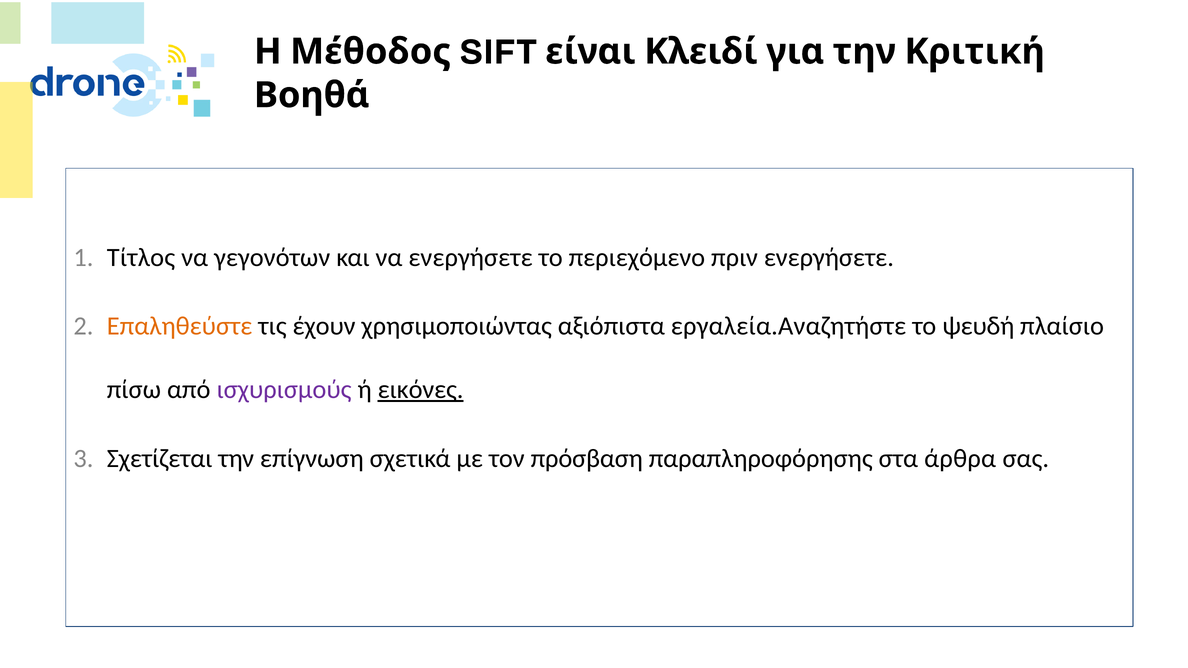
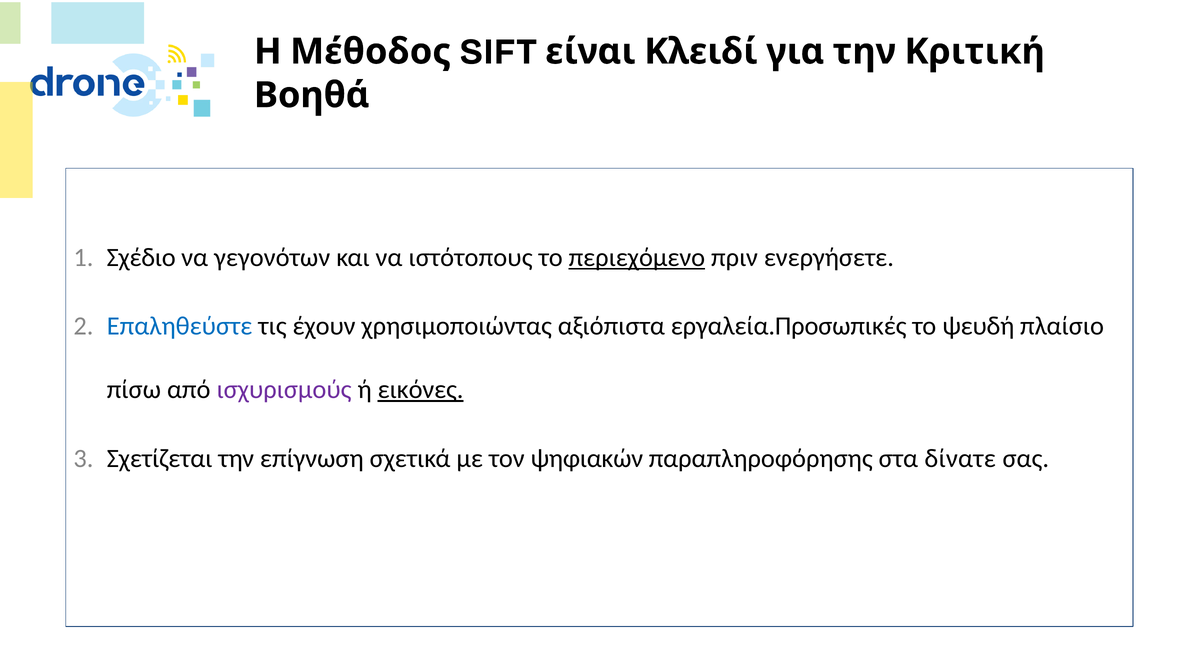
Τίτλος: Τίτλος -> Σχέδιο
να ενεργήσετε: ενεργήσετε -> ιστότοπους
περιεχόμενο underline: none -> present
Επαληθεύστε colour: orange -> blue
εργαλεία.Αναζητήστε: εργαλεία.Αναζητήστε -> εργαλεία.Προσωπικές
πρόσβαση: πρόσβαση -> ψηφιακών
άρθρα: άρθρα -> δίνατε
